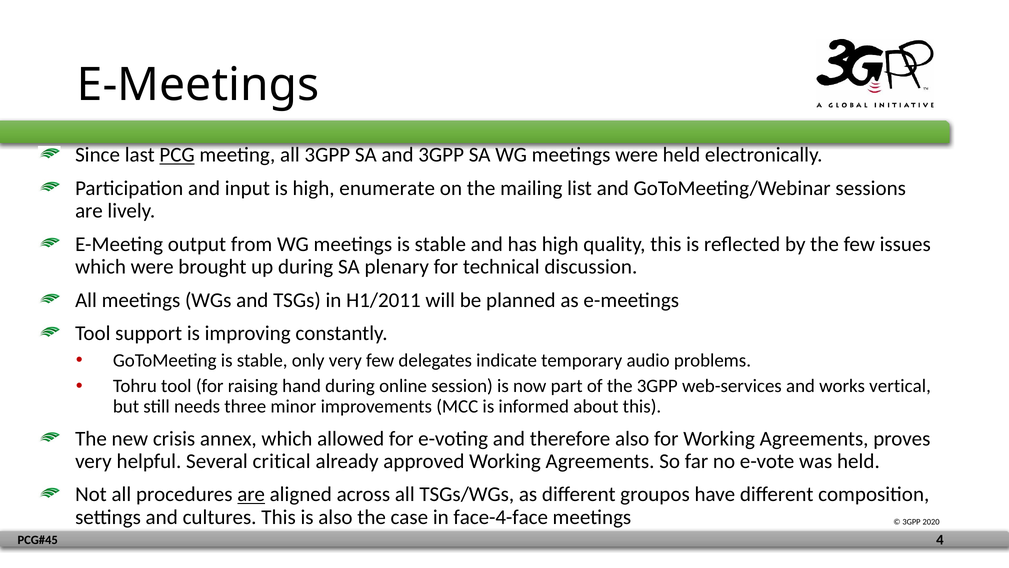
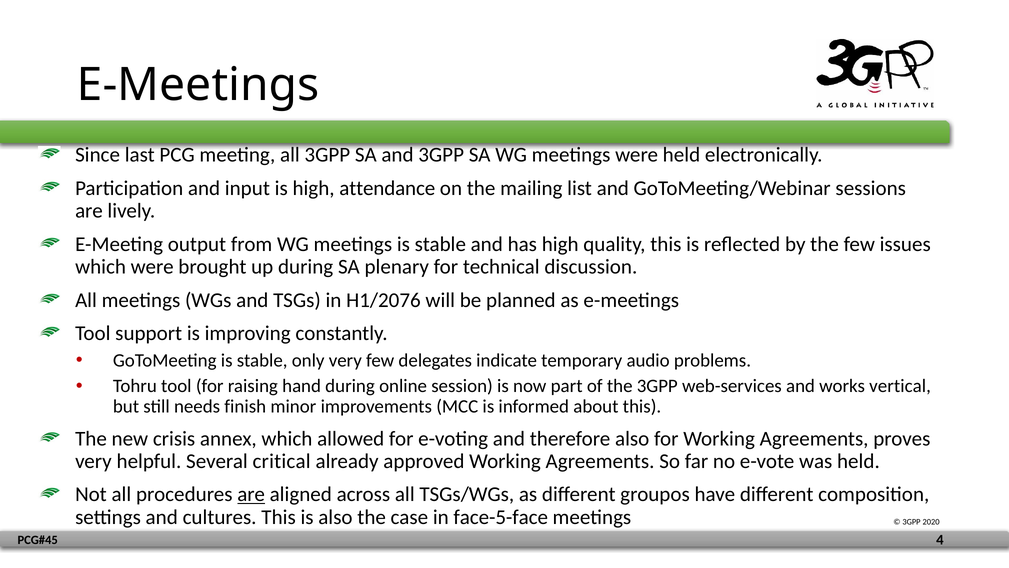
PCG underline: present -> none
enumerate: enumerate -> attendance
H1/2011: H1/2011 -> H1/2076
three: three -> finish
face-4-face: face-4-face -> face-5-face
